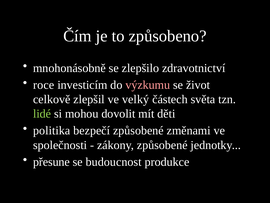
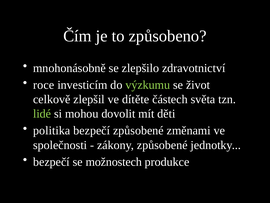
výzkumu colour: pink -> light green
velký: velký -> dítěte
přesune at (51, 162): přesune -> bezpečí
budoucnost: budoucnost -> možnostech
